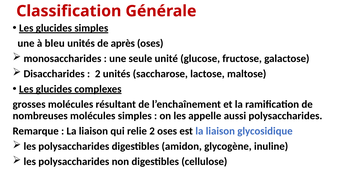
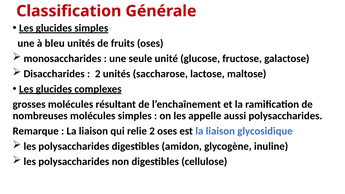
après: après -> fruits
